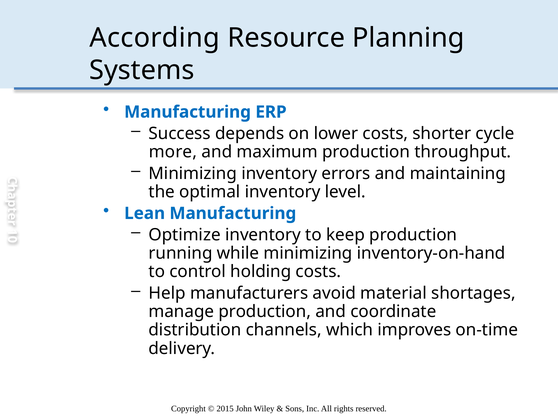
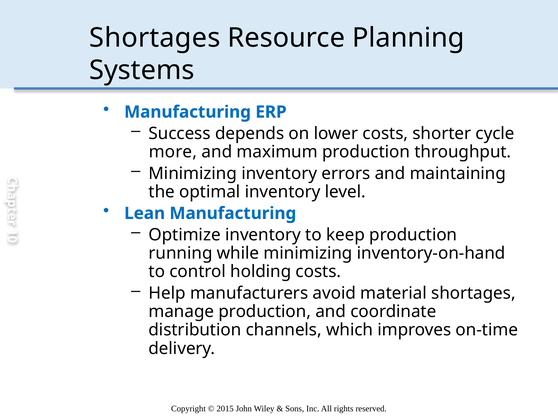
According at (155, 38): According -> Shortages
